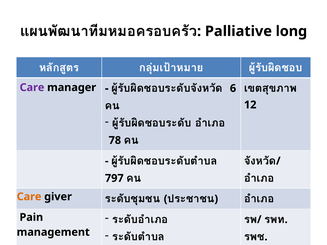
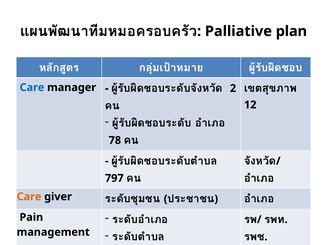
long: long -> plan
Care at (32, 88) colour: purple -> blue
6: 6 -> 2
